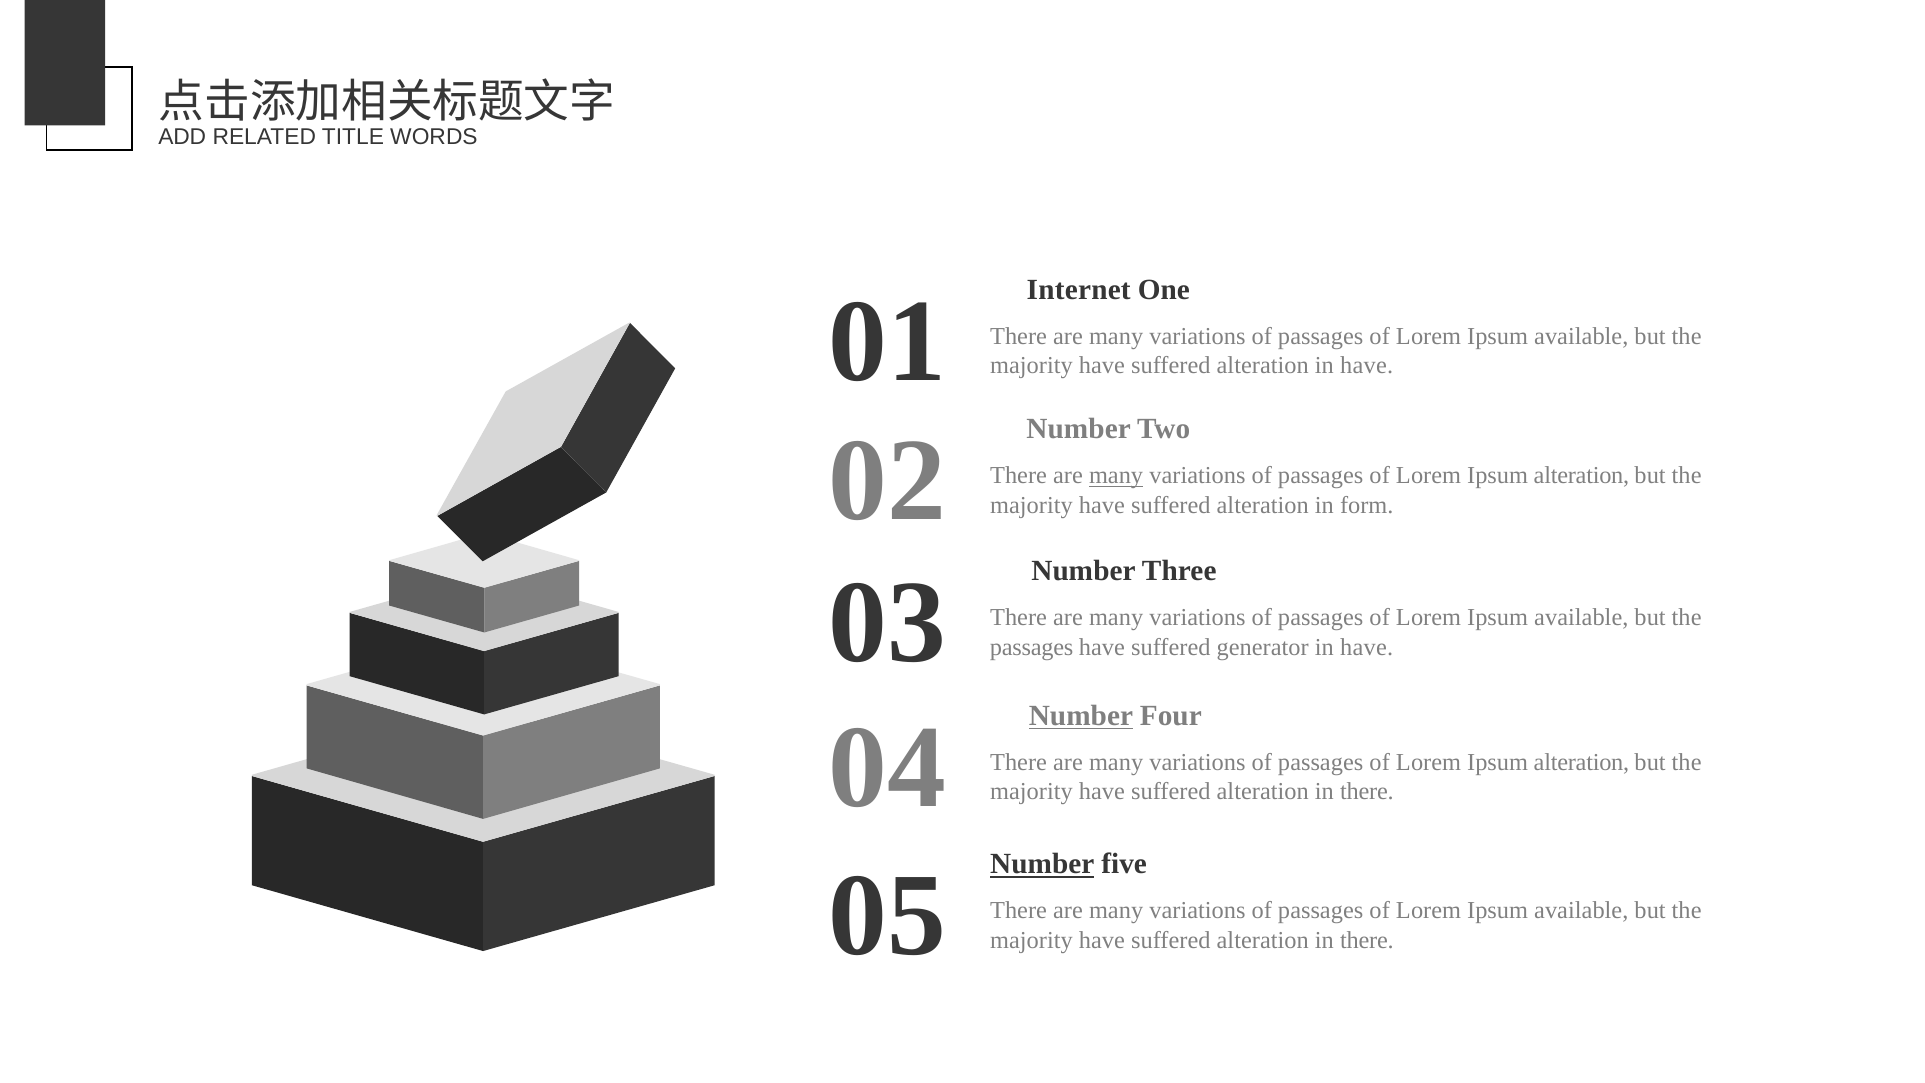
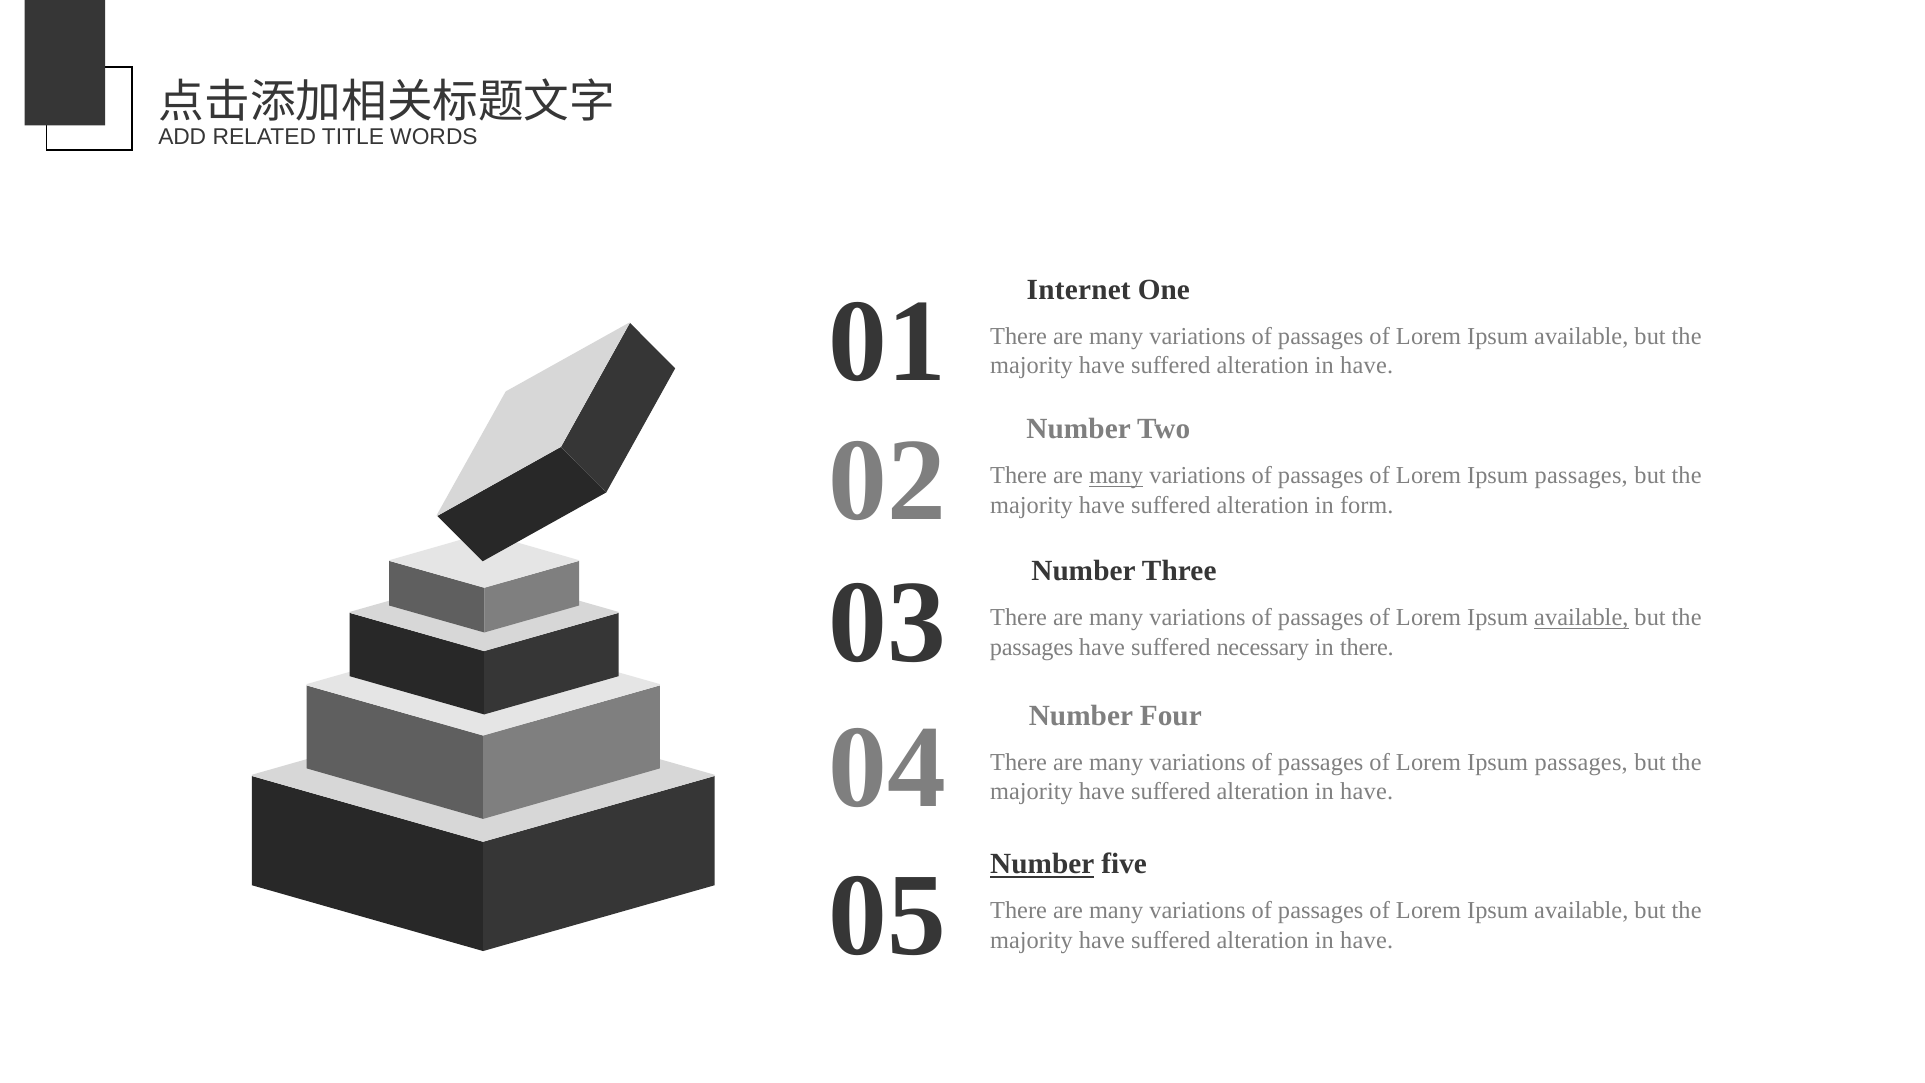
alteration at (1581, 476): alteration -> passages
available at (1581, 618) underline: none -> present
generator: generator -> necessary
have at (1367, 647): have -> there
Number at (1081, 716) underline: present -> none
alteration at (1581, 762): alteration -> passages
there at (1367, 792): there -> have
there at (1367, 940): there -> have
